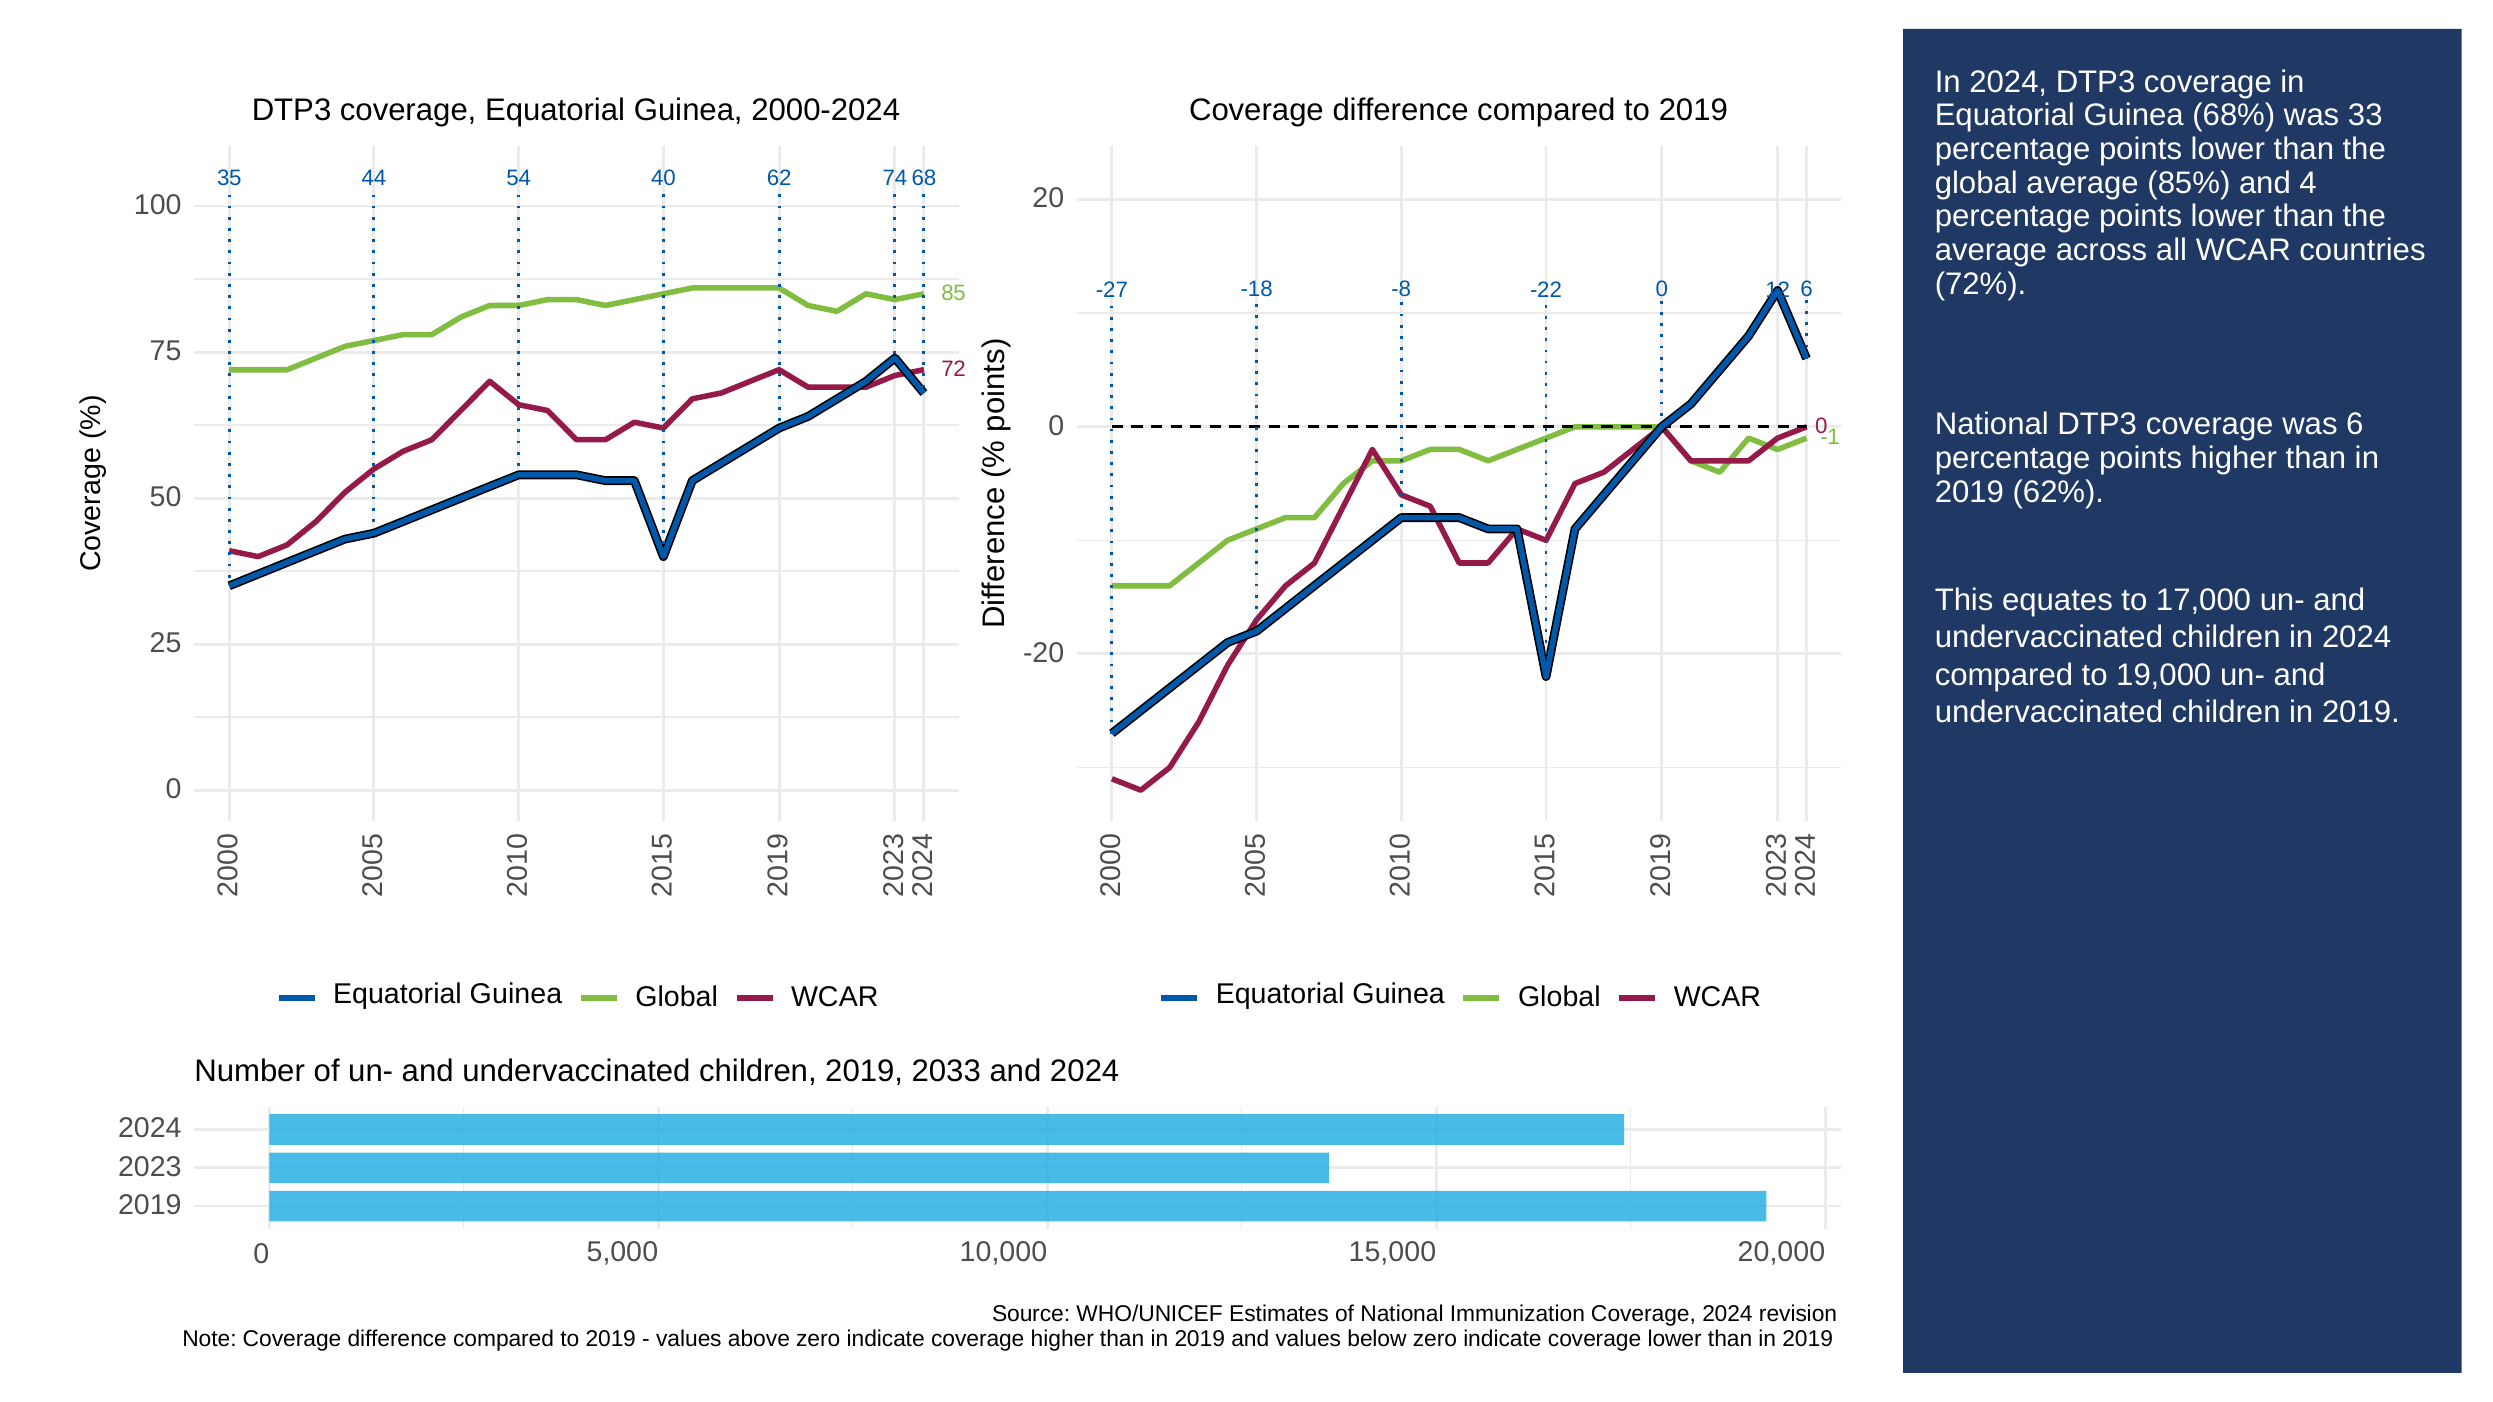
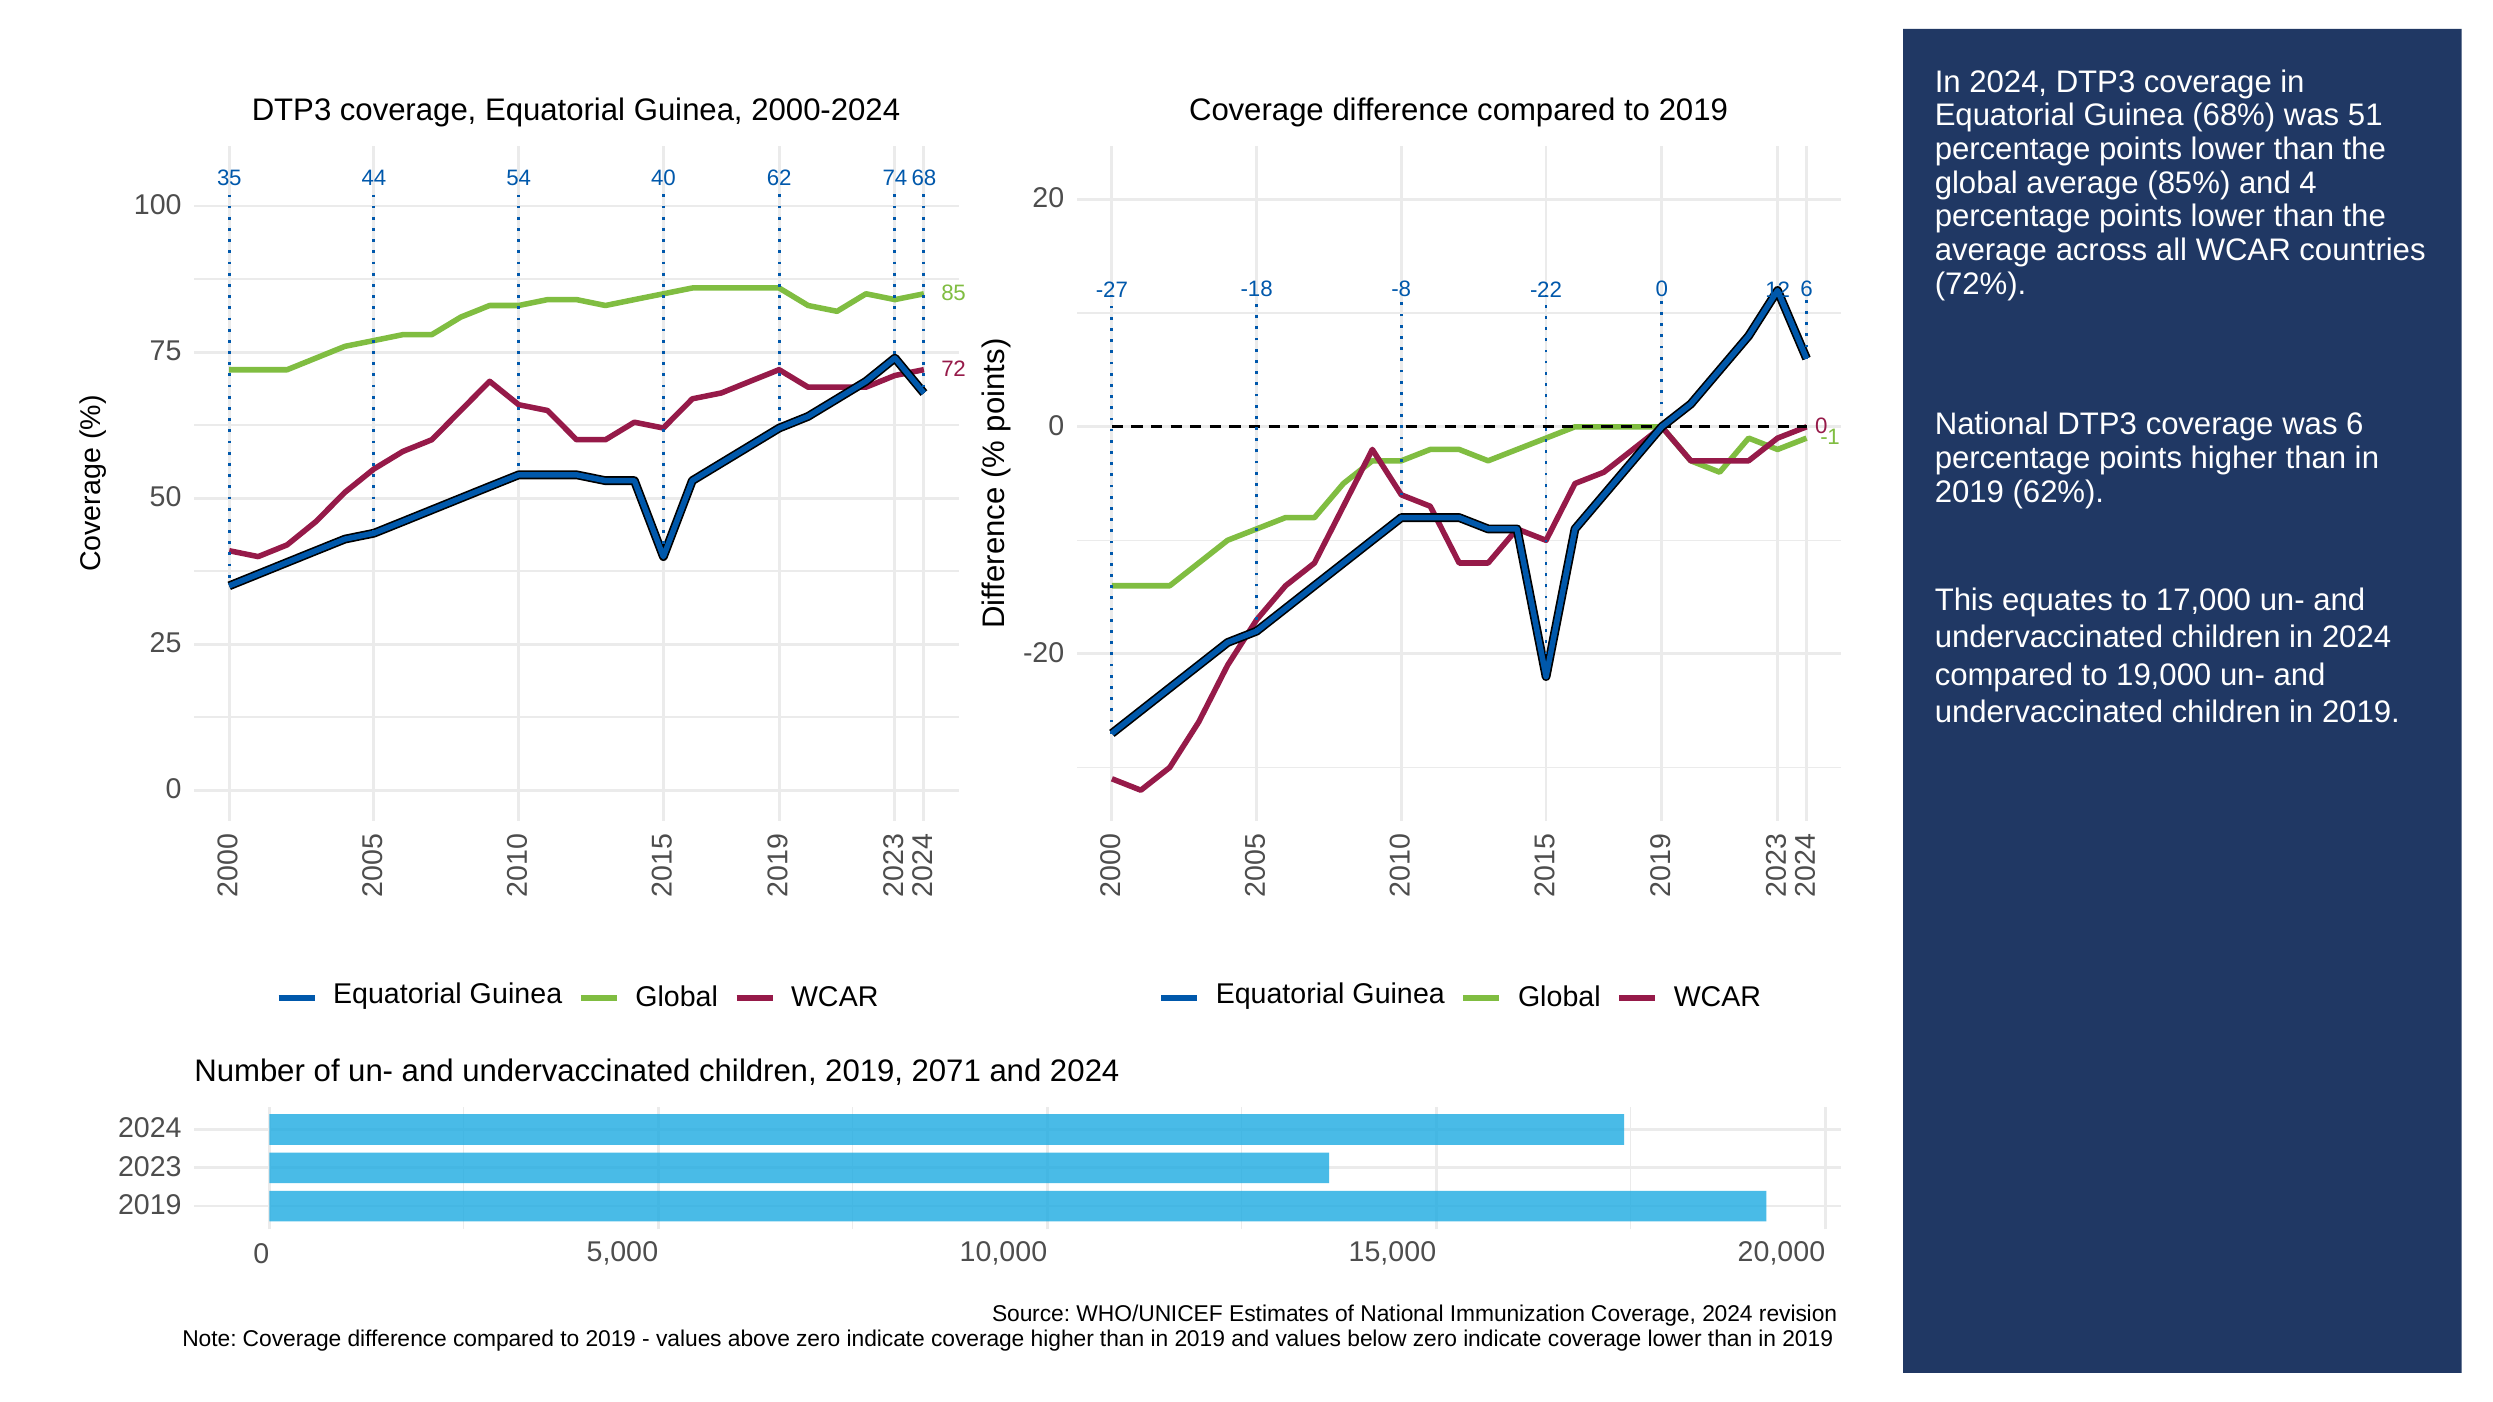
33: 33 -> 51
2033: 2033 -> 2071
